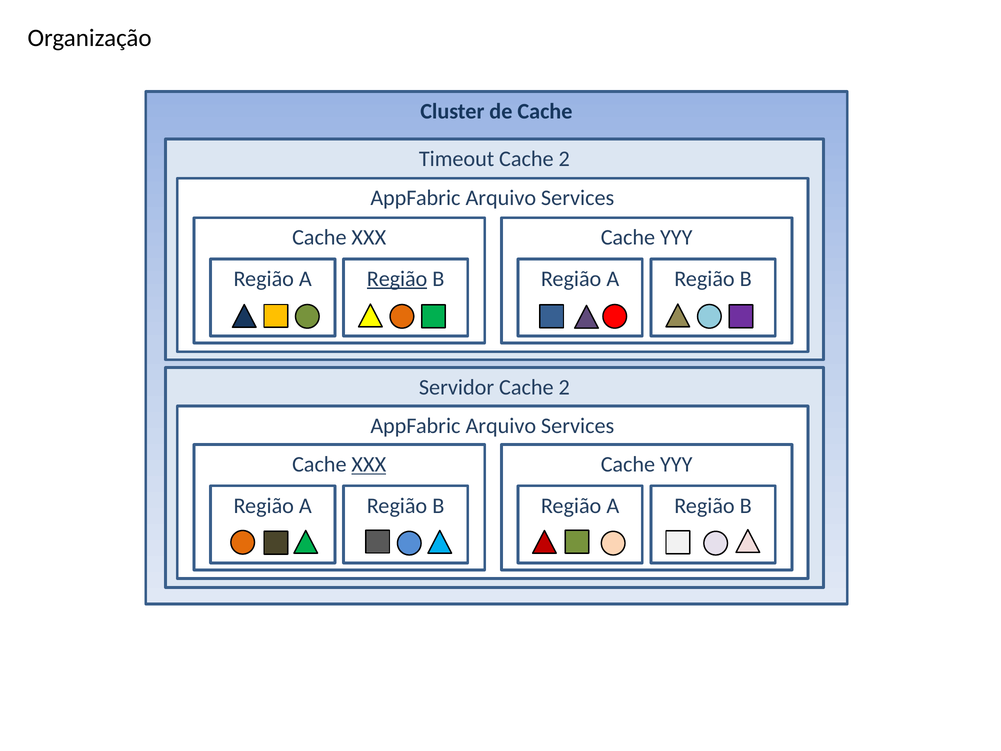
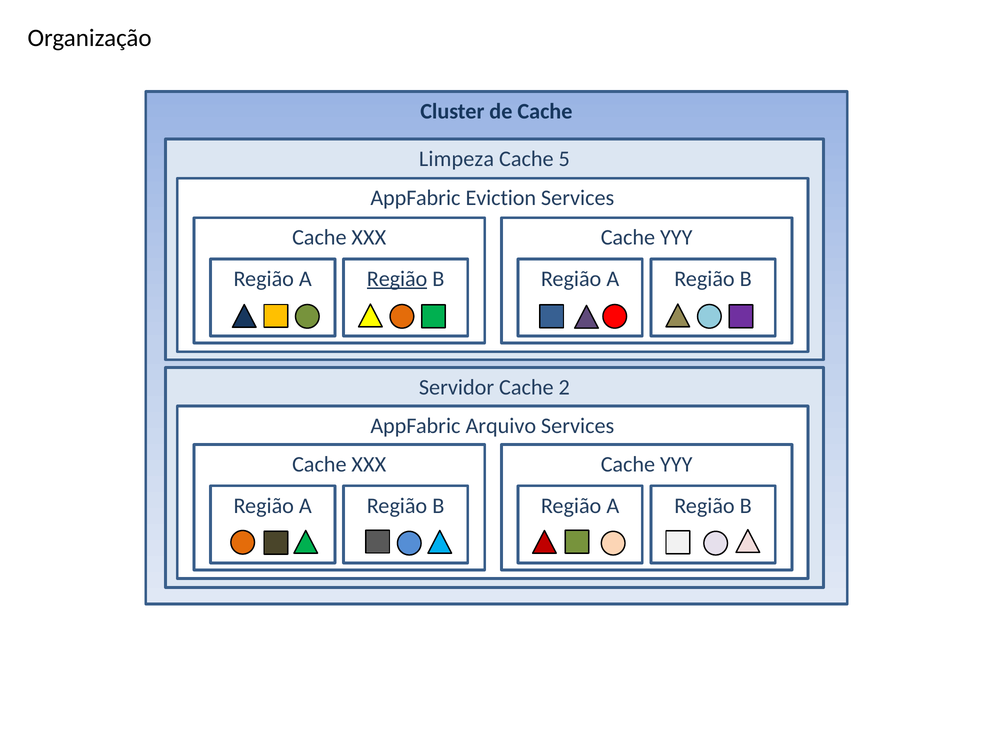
Timeout: Timeout -> Limpeza
2 at (564, 159): 2 -> 5
Arquivo at (501, 198): Arquivo -> Eviction
XXX at (369, 464) underline: present -> none
